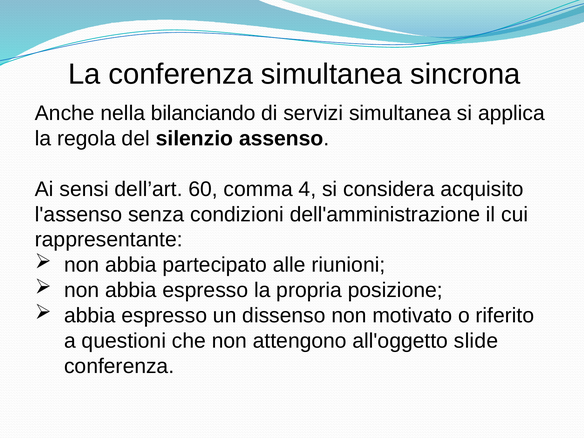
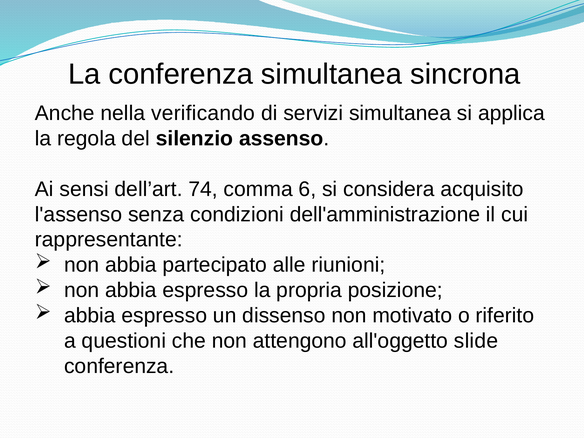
bilanciando: bilanciando -> verificando
60: 60 -> 74
4: 4 -> 6
